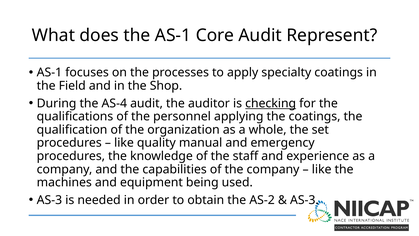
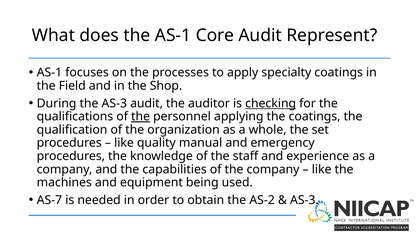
the AS-4: AS-4 -> AS-3
the at (141, 116) underline: none -> present
AS-3 at (49, 200): AS-3 -> AS-7
